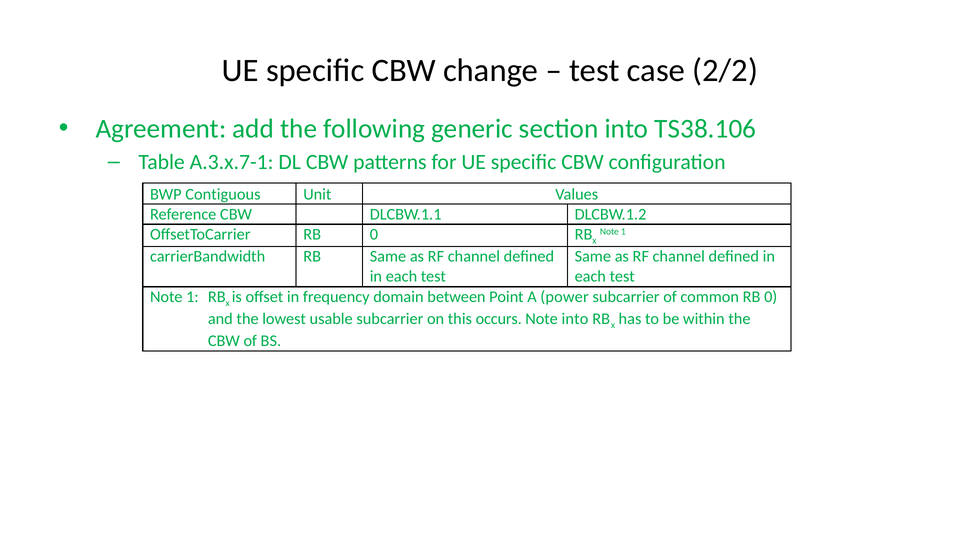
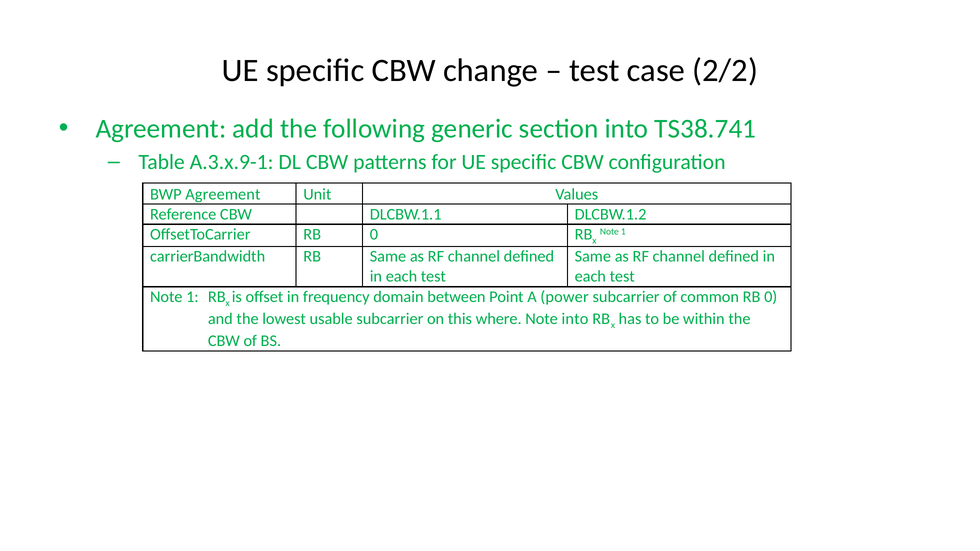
TS38.106: TS38.106 -> TS38.741
A.3.x.7-1: A.3.x.7-1 -> A.3.x.9-1
BWP Contiguous: Contiguous -> Agreement
occurs: occurs -> where
